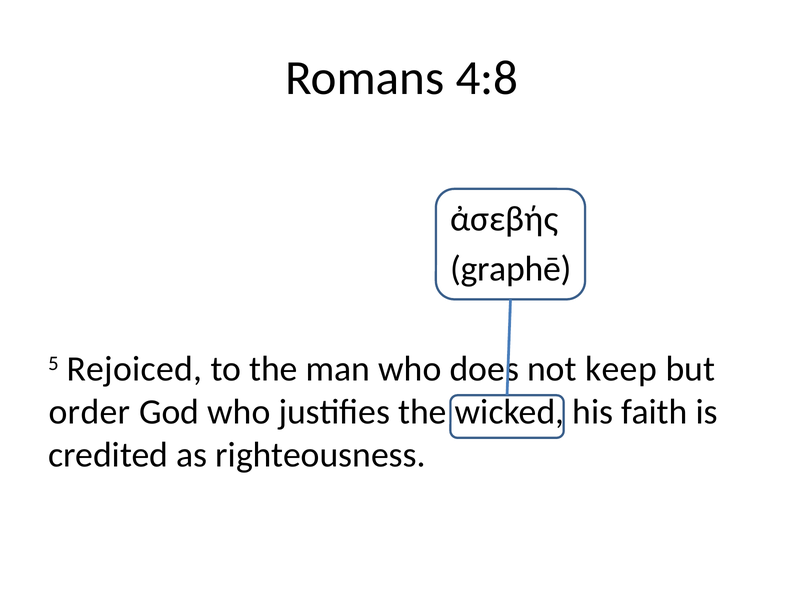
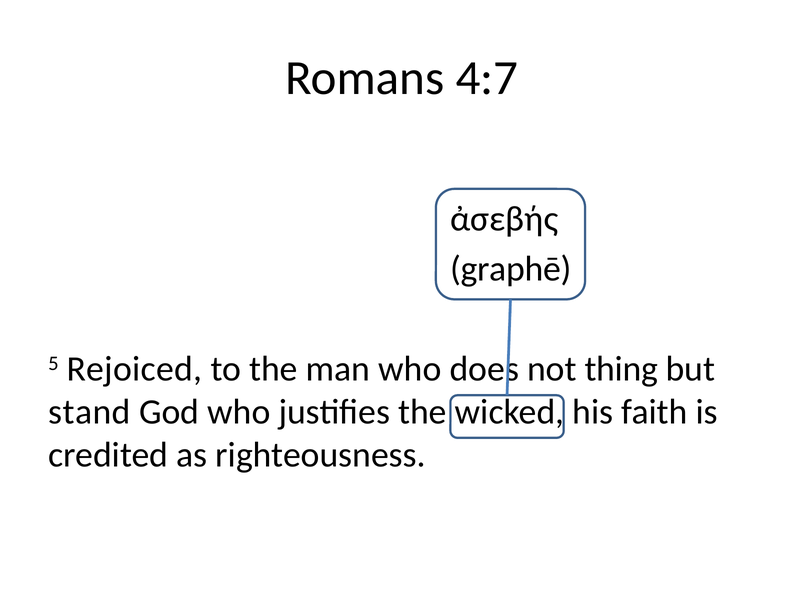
4:8: 4:8 -> 4:7
keep: keep -> thing
order: order -> stand
